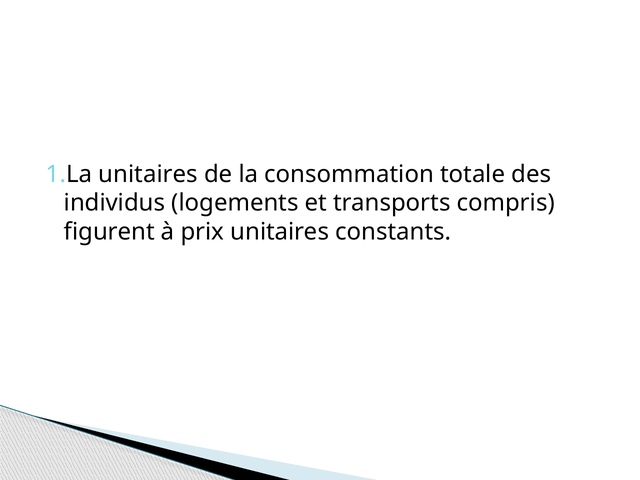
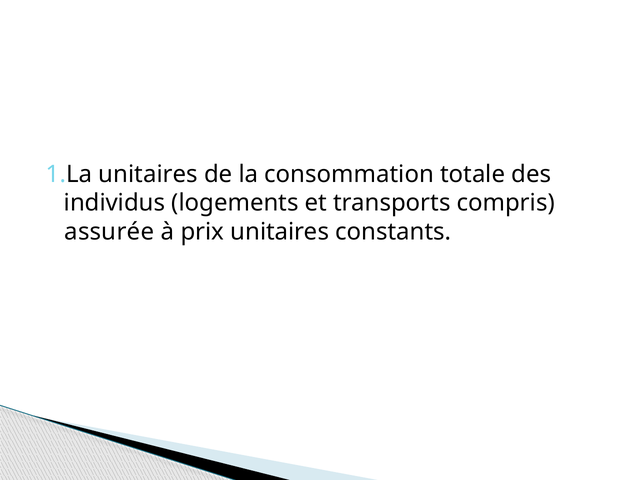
figurent: figurent -> assurée
